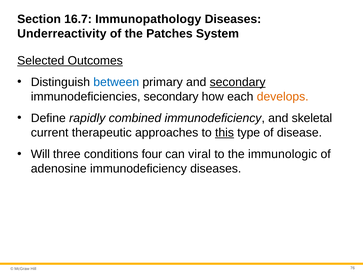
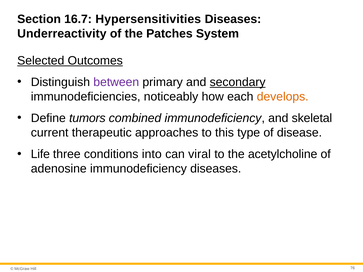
Immunopathology: Immunopathology -> Hypersensitivities
between colour: blue -> purple
immunodeficiencies secondary: secondary -> noticeably
rapidly: rapidly -> tumors
this underline: present -> none
Will: Will -> Life
four: four -> into
immunologic: immunologic -> acetylcholine
